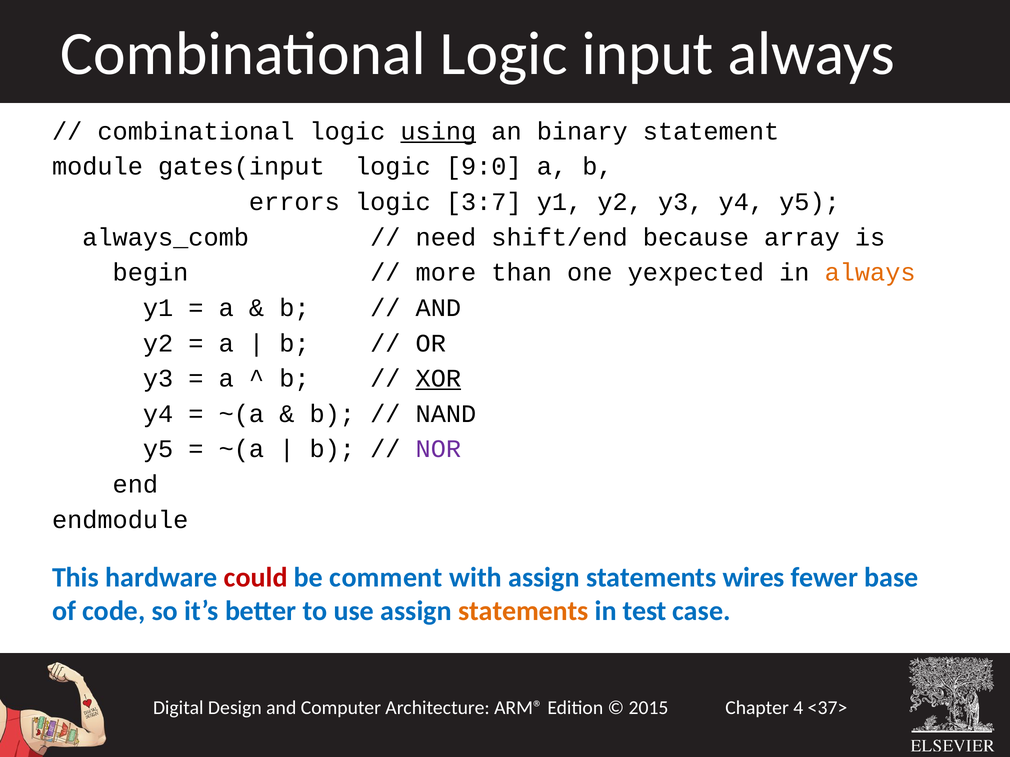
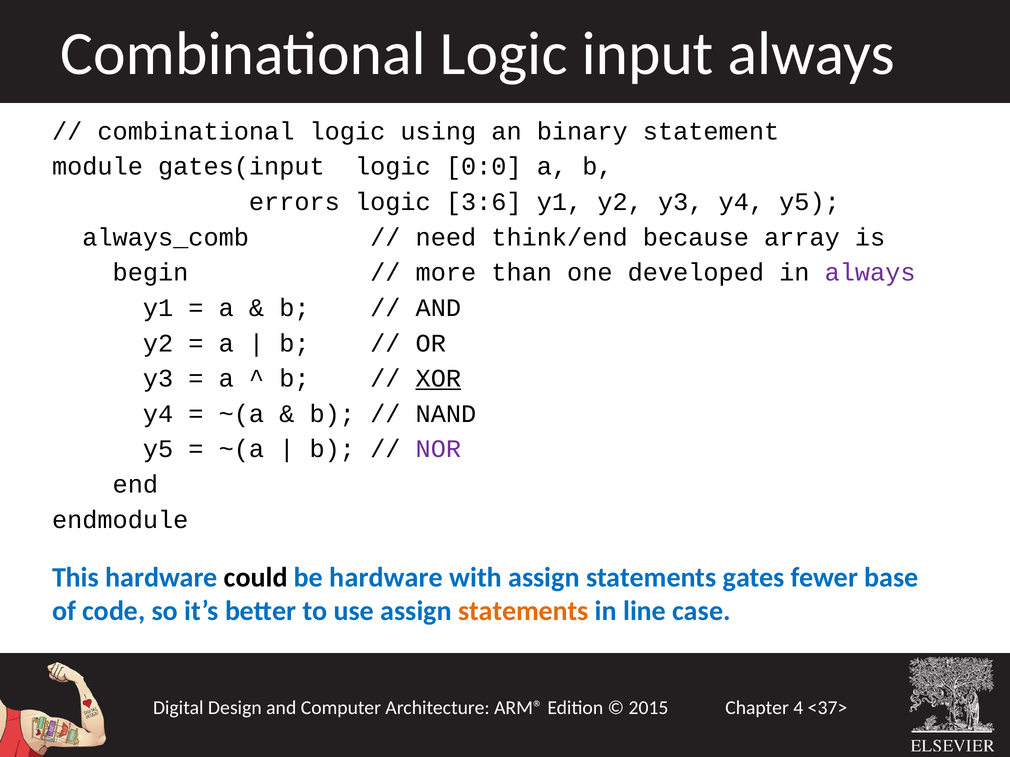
using underline: present -> none
9:0: 9:0 -> 0:0
3:7: 3:7 -> 3:6
shift/end: shift/end -> think/end
yexpected: yexpected -> developed
always at (870, 273) colour: orange -> purple
could colour: red -> black
be comment: comment -> hardware
wires: wires -> gates
test: test -> line
